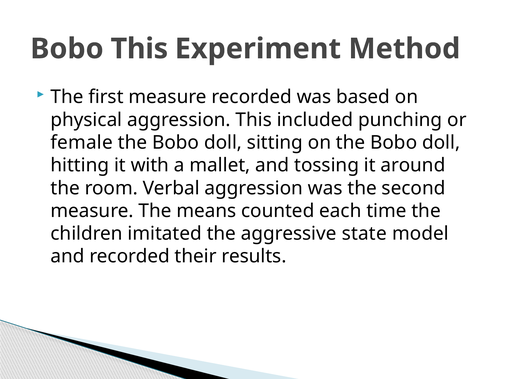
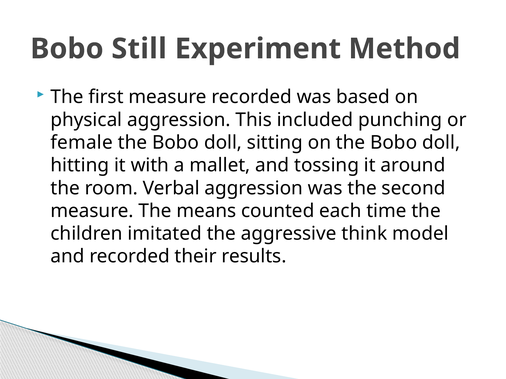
Bobo This: This -> Still
state: state -> think
